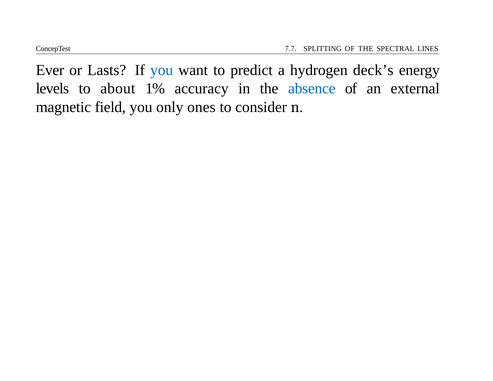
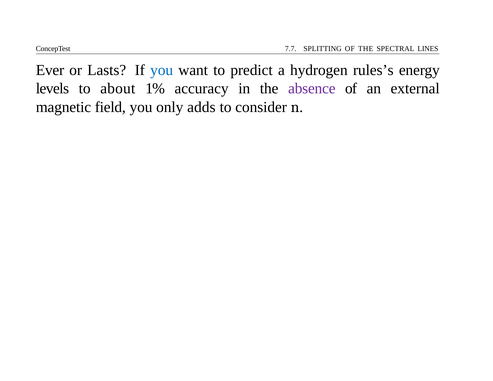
deck’s: deck’s -> rules’s
absence colour: blue -> purple
ones: ones -> adds
